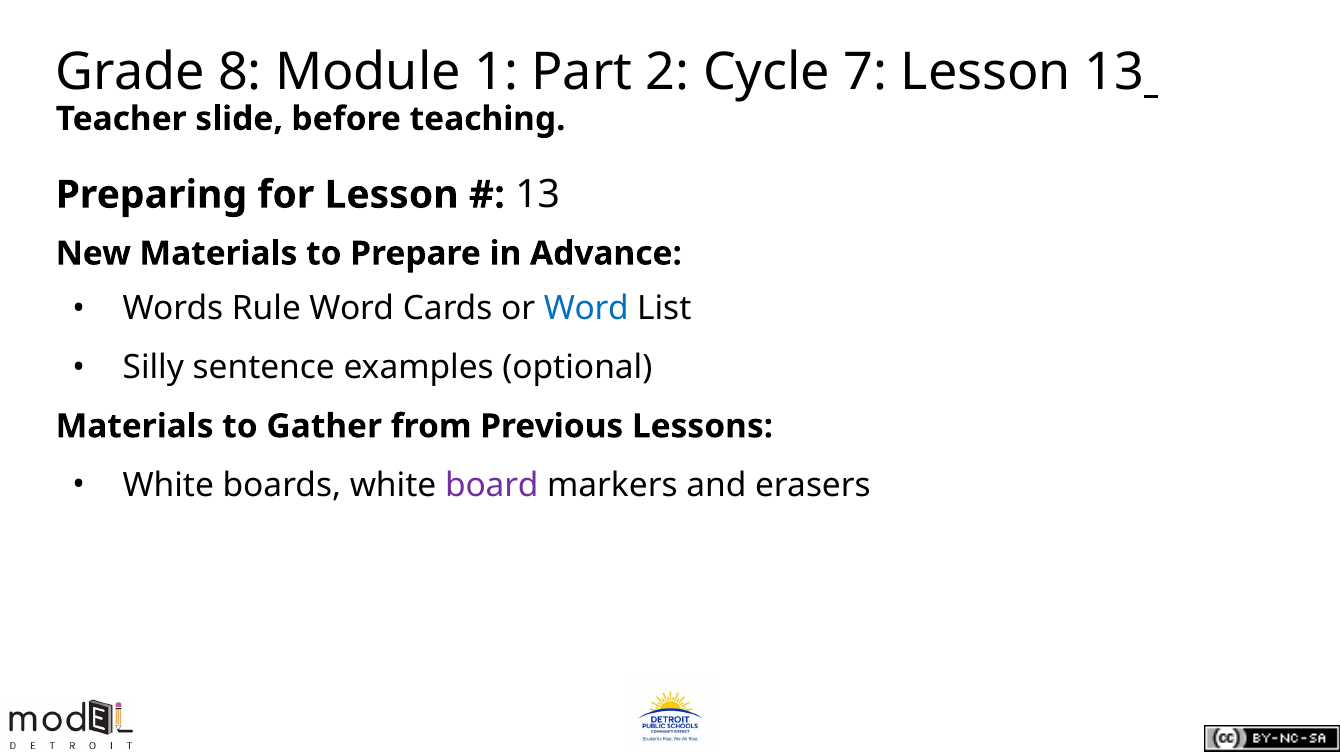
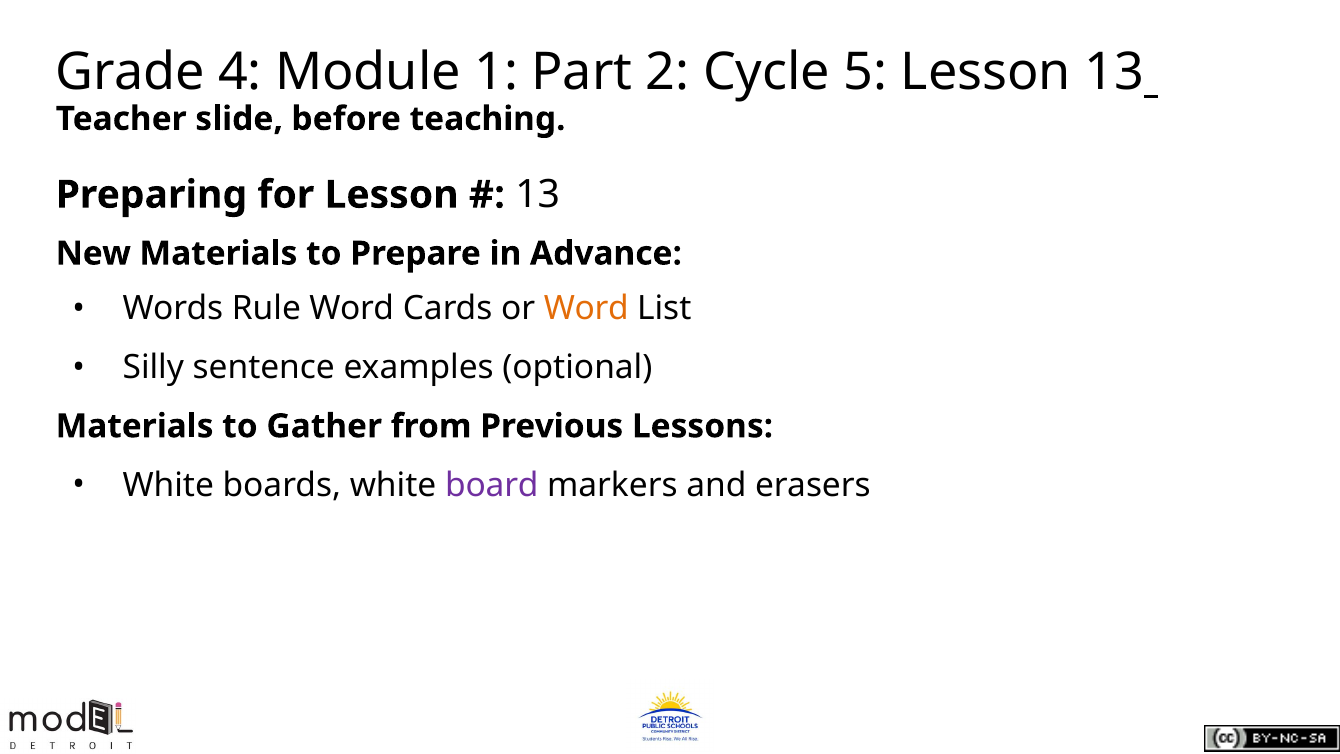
8: 8 -> 4
7: 7 -> 5
Word at (586, 308) colour: blue -> orange
